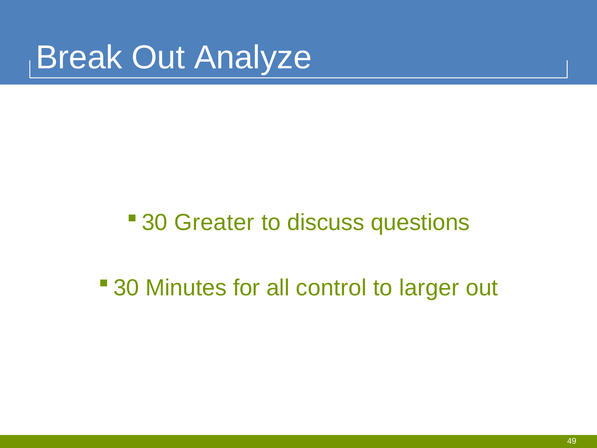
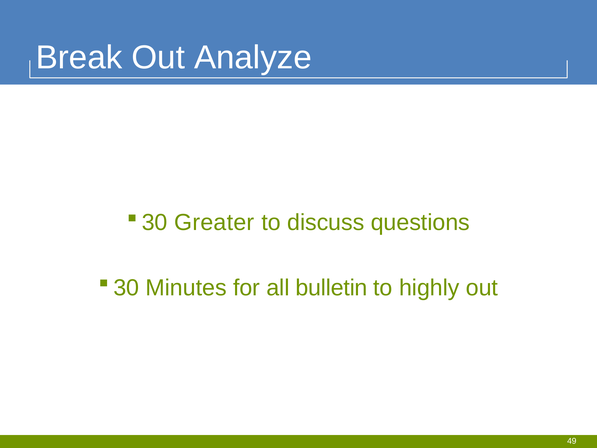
control: control -> bulletin
larger: larger -> highly
